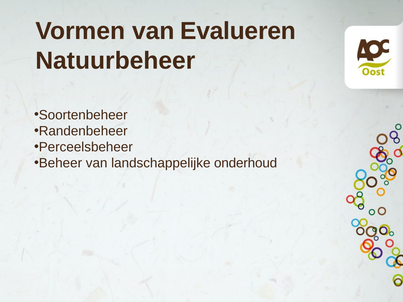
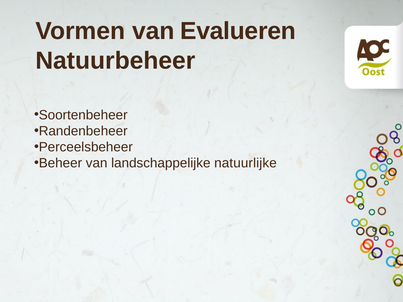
onderhoud: onderhoud -> natuurlijke
